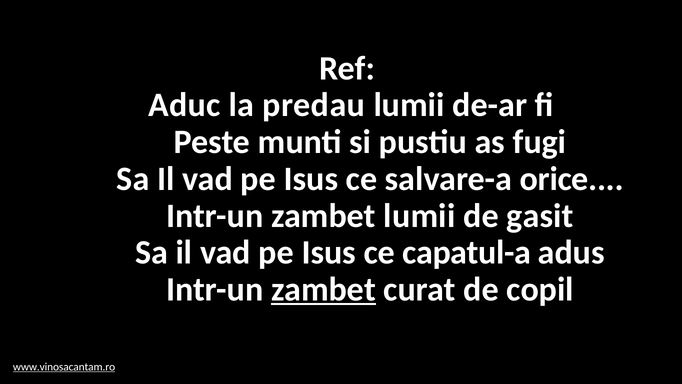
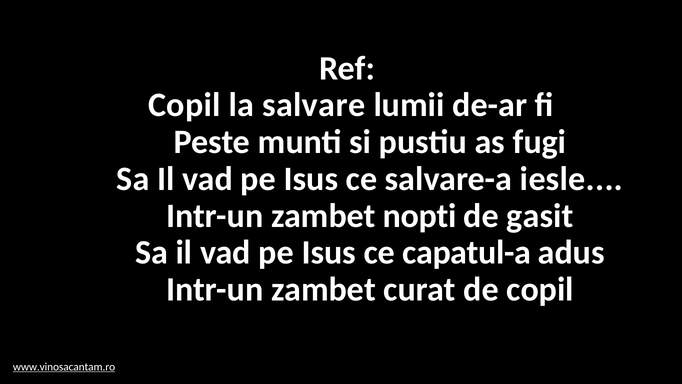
Aduc at (184, 105): Aduc -> Copil
predau: predau -> salvare
orice: orice -> iesle
zambet lumii: lumii -> nopti
zambet at (323, 289) underline: present -> none
